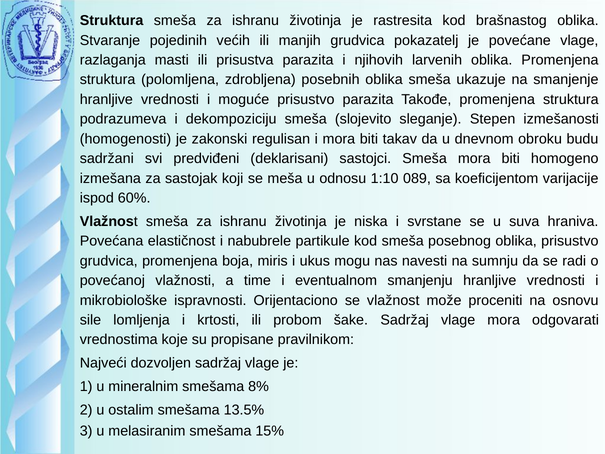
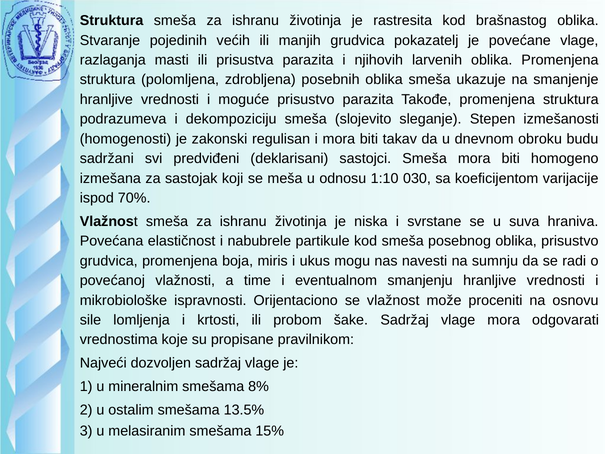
089: 089 -> 030
60%: 60% -> 70%
